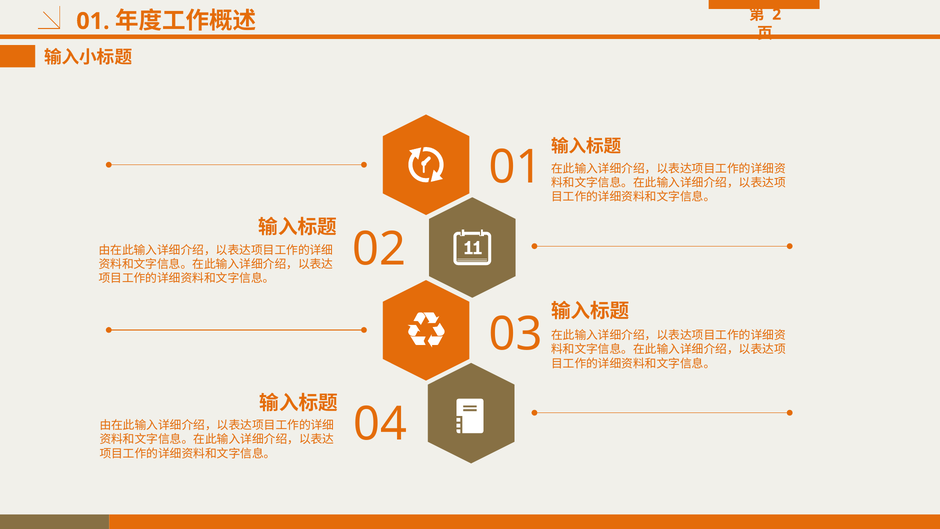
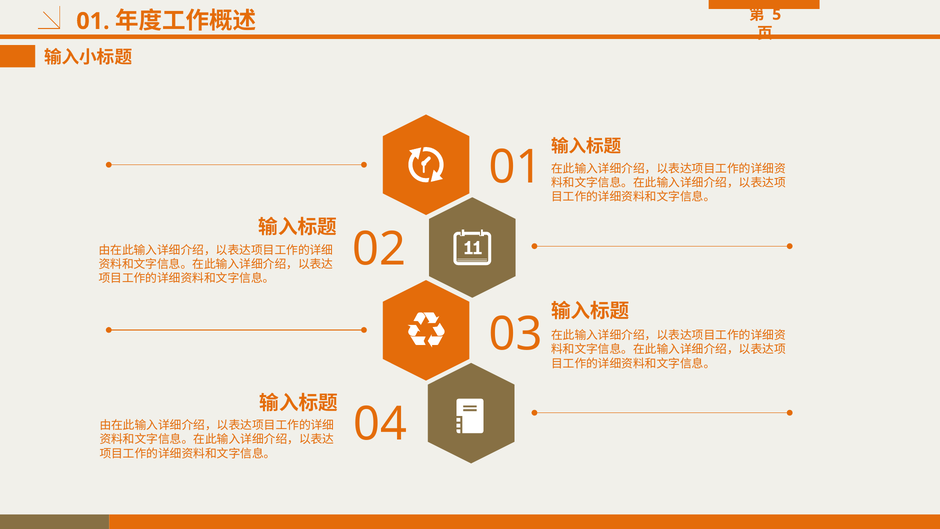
2: 2 -> 5
